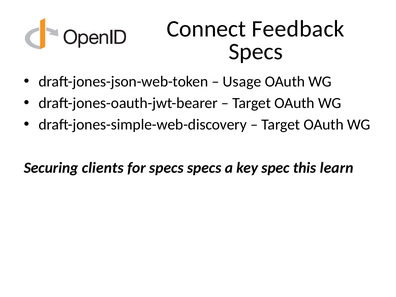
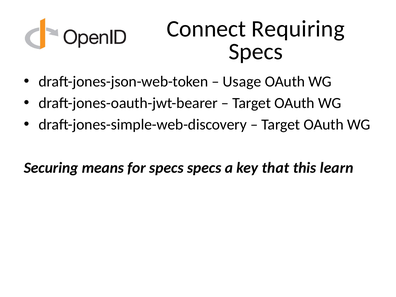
Feedback: Feedback -> Requiring
clients: clients -> means
spec: spec -> that
